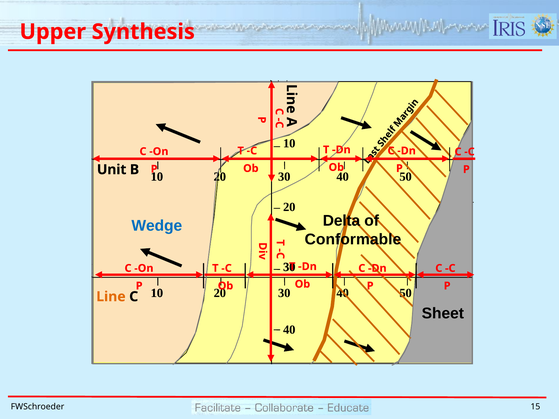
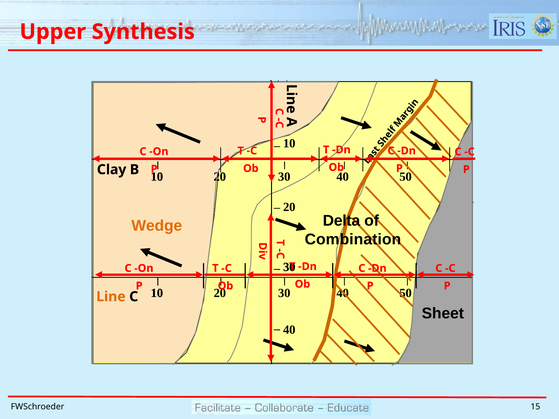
Unit: Unit -> Clay
Wedge colour: blue -> orange
Conformable: Conformable -> Combination
